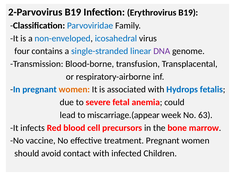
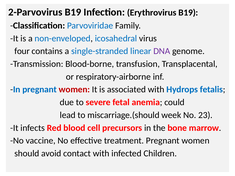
women at (74, 90) colour: orange -> red
miscarriage.(appear: miscarriage.(appear -> miscarriage.(should
63: 63 -> 23
